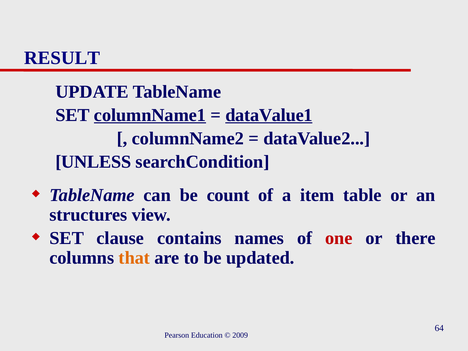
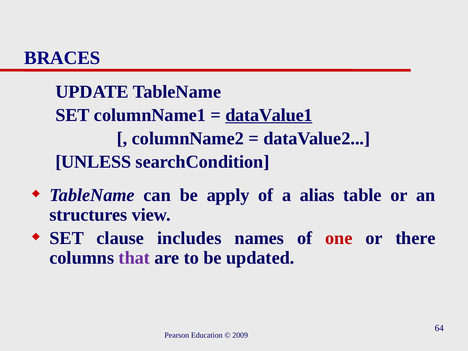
RESULT: RESULT -> BRACES
columnName1 underline: present -> none
count: count -> apply
item: item -> alias
contains: contains -> includes
that colour: orange -> purple
